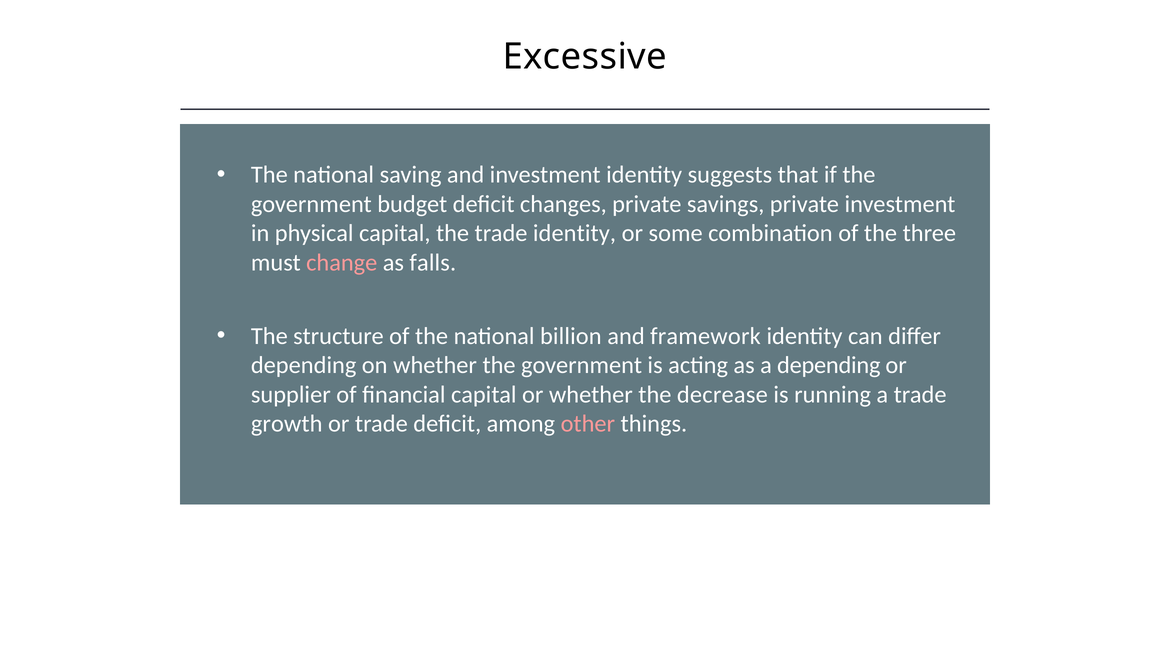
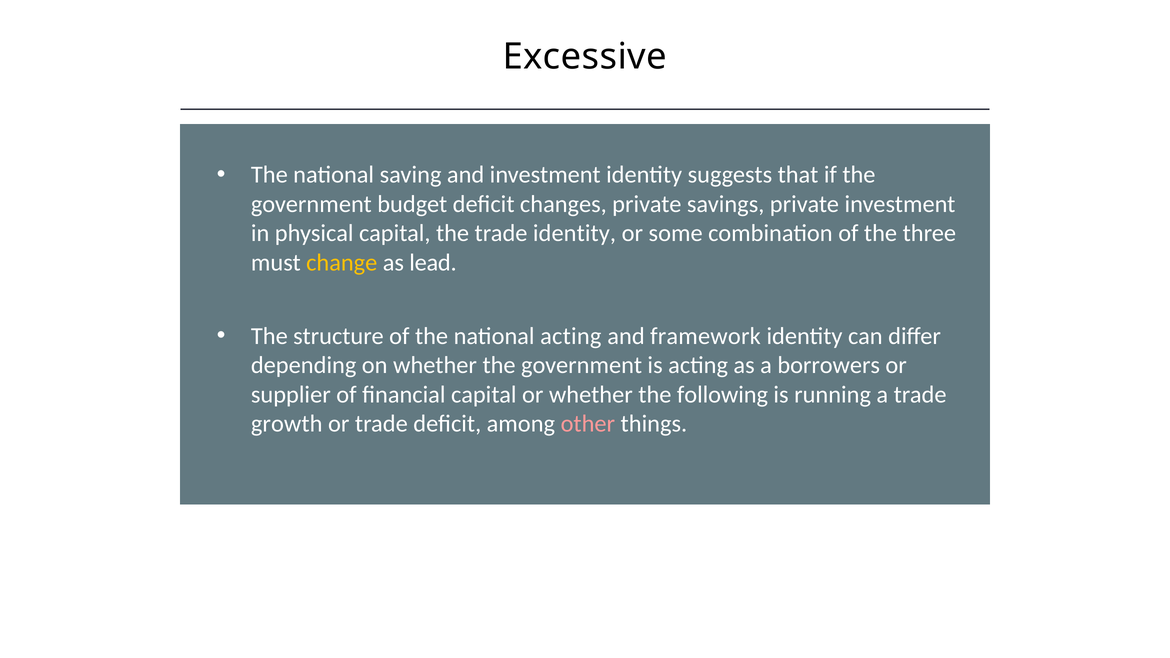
change colour: pink -> yellow
falls: falls -> lead
national billion: billion -> acting
a depending: depending -> borrowers
decrease: decrease -> following
